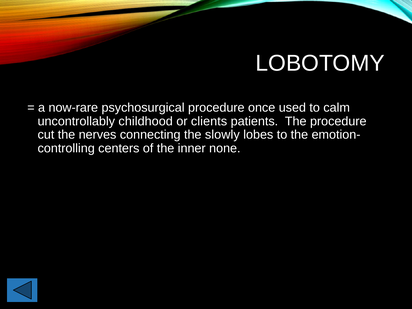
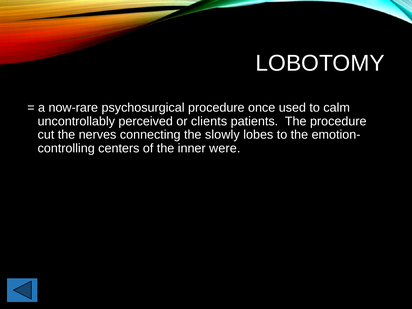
childhood: childhood -> perceived
none: none -> were
